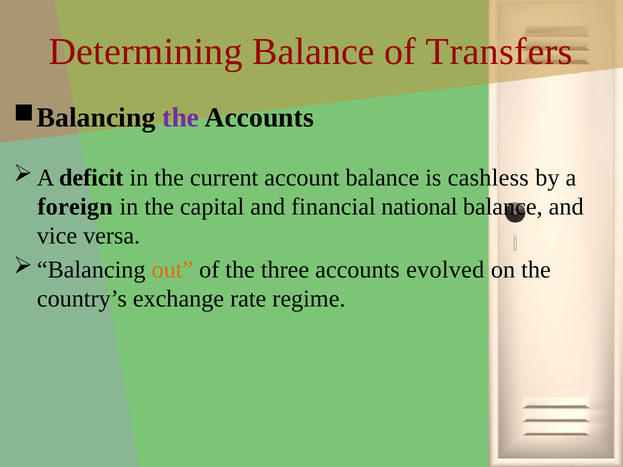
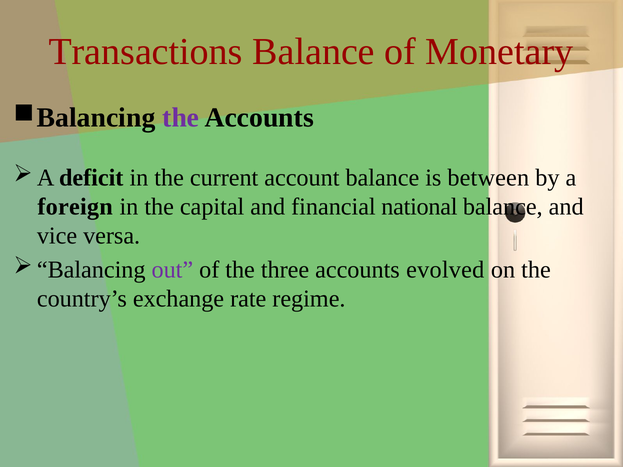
Determining: Determining -> Transactions
Transfers: Transfers -> Monetary
cashless: cashless -> between
out colour: orange -> purple
